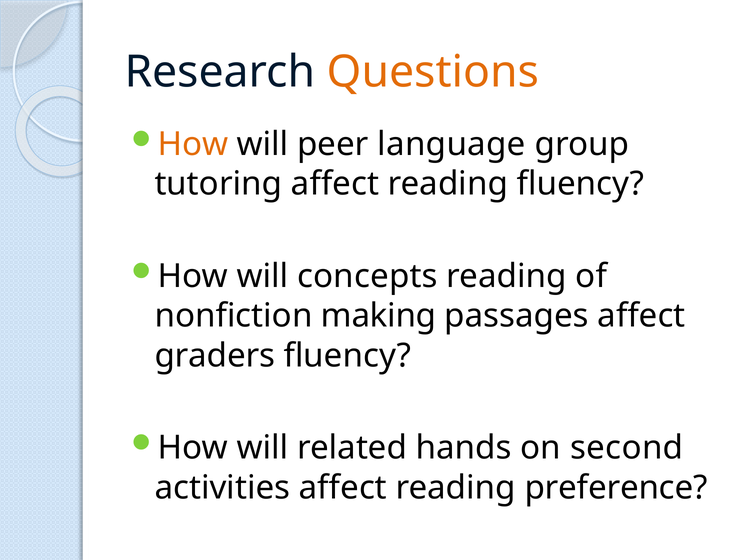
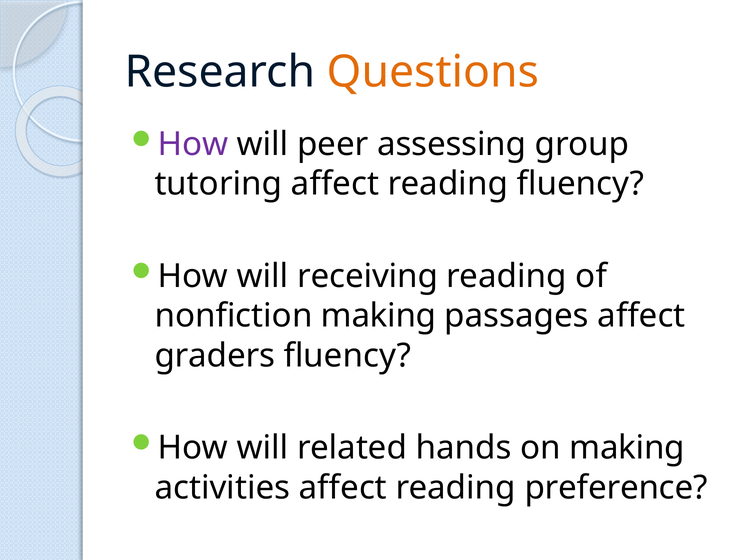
How at (193, 144) colour: orange -> purple
language: language -> assessing
concepts: concepts -> receiving
on second: second -> making
